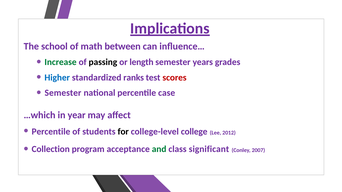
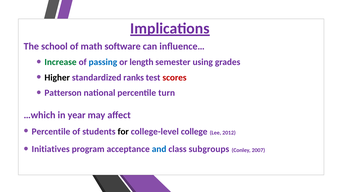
between: between -> software
passing colour: black -> blue
years: years -> using
Higher colour: blue -> black
Semester at (63, 93): Semester -> Patterson
case: case -> turn
Collection: Collection -> Initiatives
and colour: green -> blue
significant: significant -> subgroups
